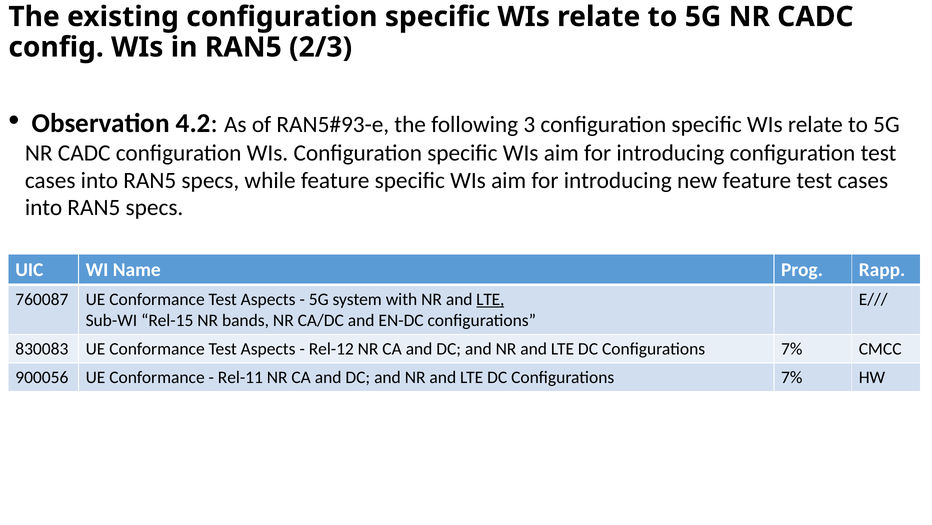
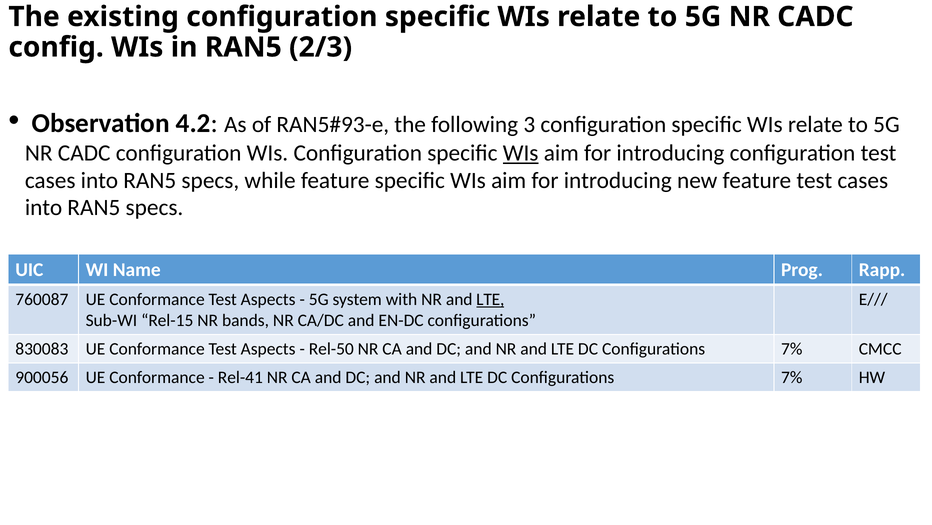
WIs at (521, 153) underline: none -> present
Rel-12: Rel-12 -> Rel-50
Rel-11: Rel-11 -> Rel-41
